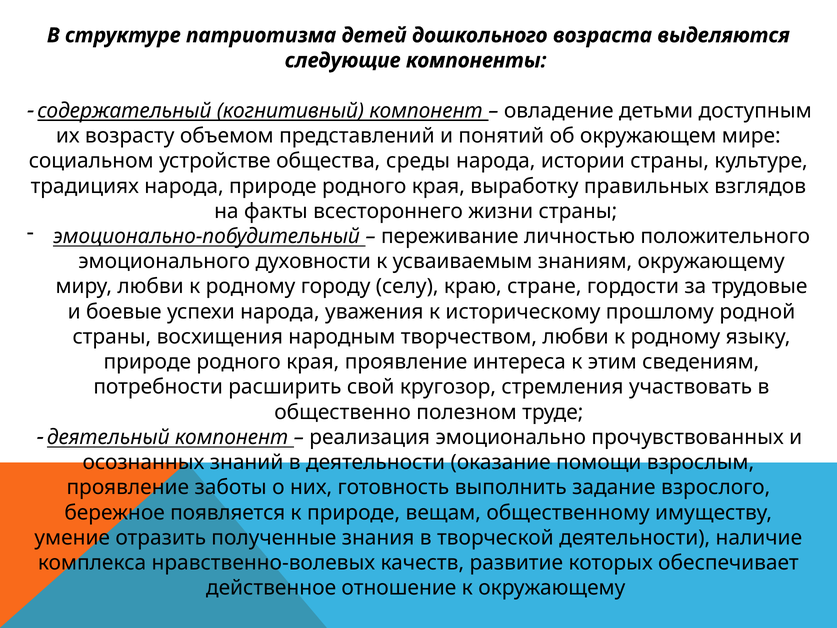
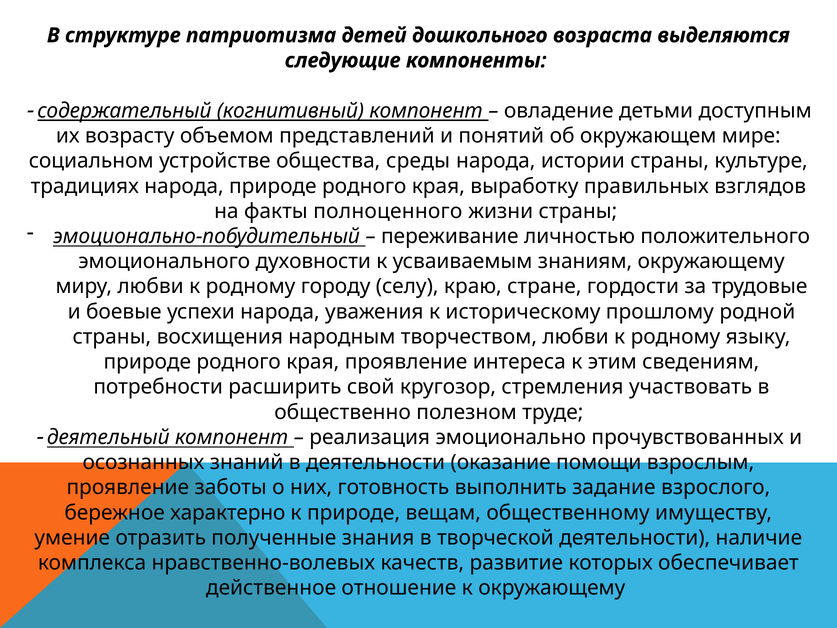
всестороннего: всестороннего -> полноценного
появляется: появляется -> характерно
